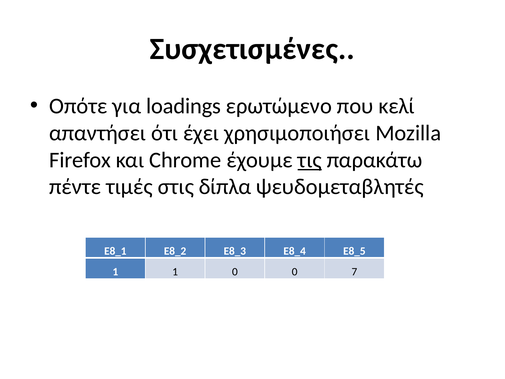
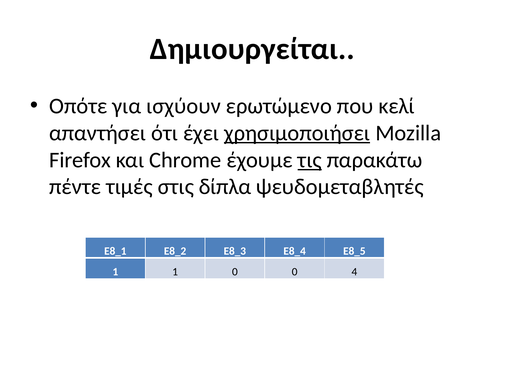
Συσχετισμένες: Συσχετισμένες -> Δημιουργείται
loadings: loadings -> ισχύουν
χρησιμοποιήσει underline: none -> present
7: 7 -> 4
